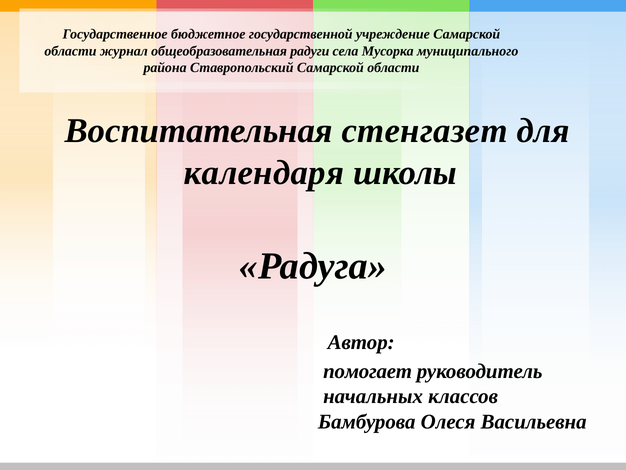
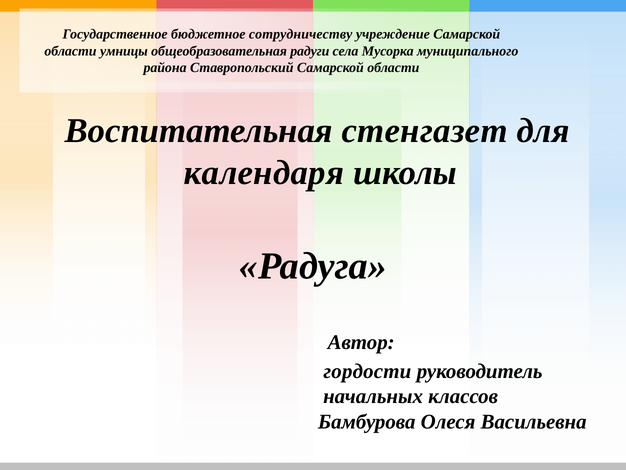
государственной: государственной -> сотрудничеству
журнал: журнал -> умницы
помогает: помогает -> гордости
